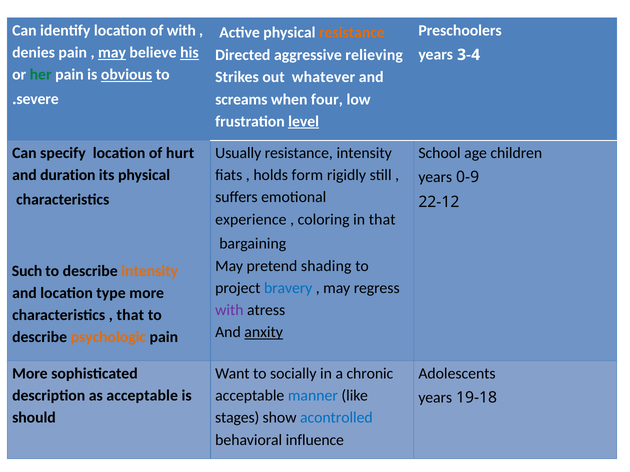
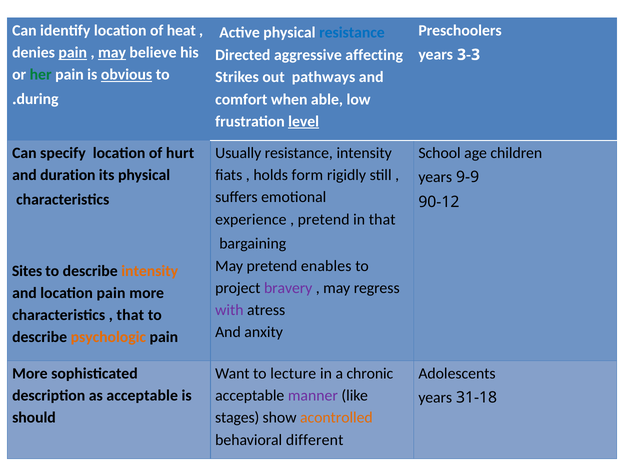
of with: with -> heat
resistance at (352, 33) colour: orange -> blue
pain at (73, 53) underline: none -> present
his underline: present -> none
relieving: relieving -> affecting
3-4: 3-4 -> 3-3
whatever: whatever -> pathways
severe: severe -> during
screams: screams -> comfort
four: four -> able
0-9: 0-9 -> 9-9
22-12: 22-12 -> 90-12
coloring at (324, 220): coloring -> pretend
shading: shading -> enables
Such: Such -> Sites
bravery colour: blue -> purple
location type: type -> pain
anxity underline: present -> none
socially: socially -> lecture
manner colour: blue -> purple
19-18: 19-18 -> 31-18
acontrolled colour: blue -> orange
influence: influence -> different
